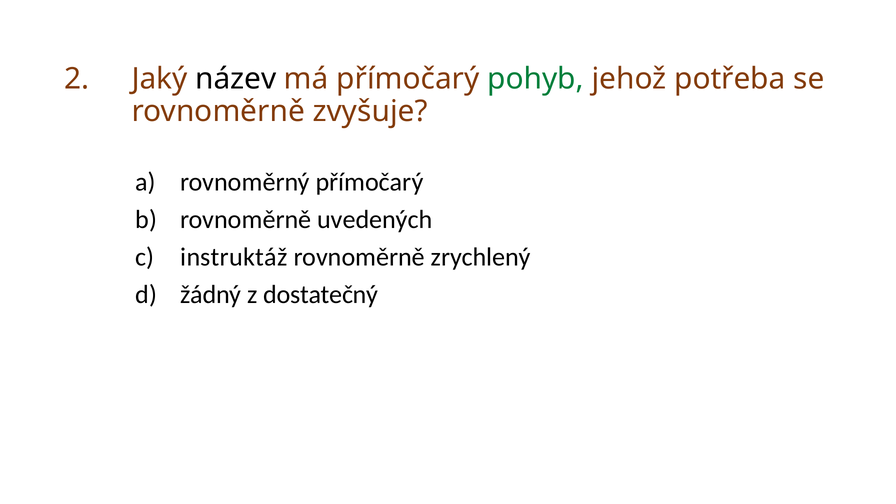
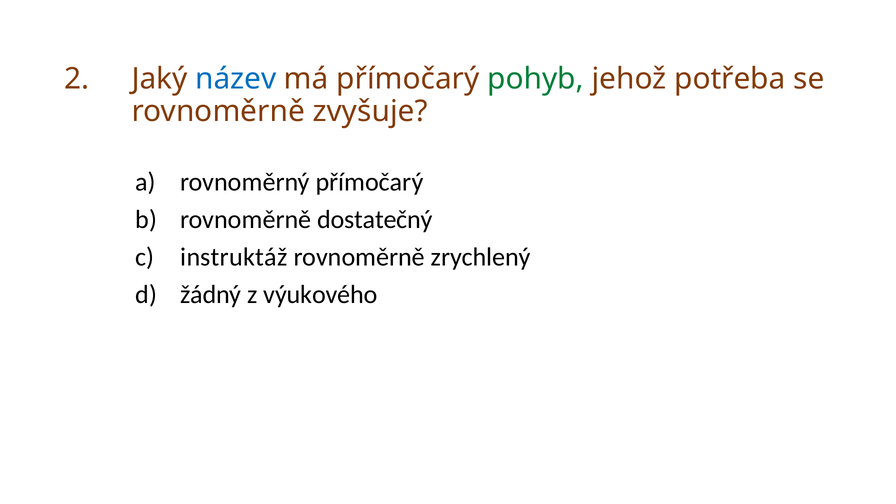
název colour: black -> blue
uvedených: uvedených -> dostatečný
dostatečný: dostatečný -> výukového
